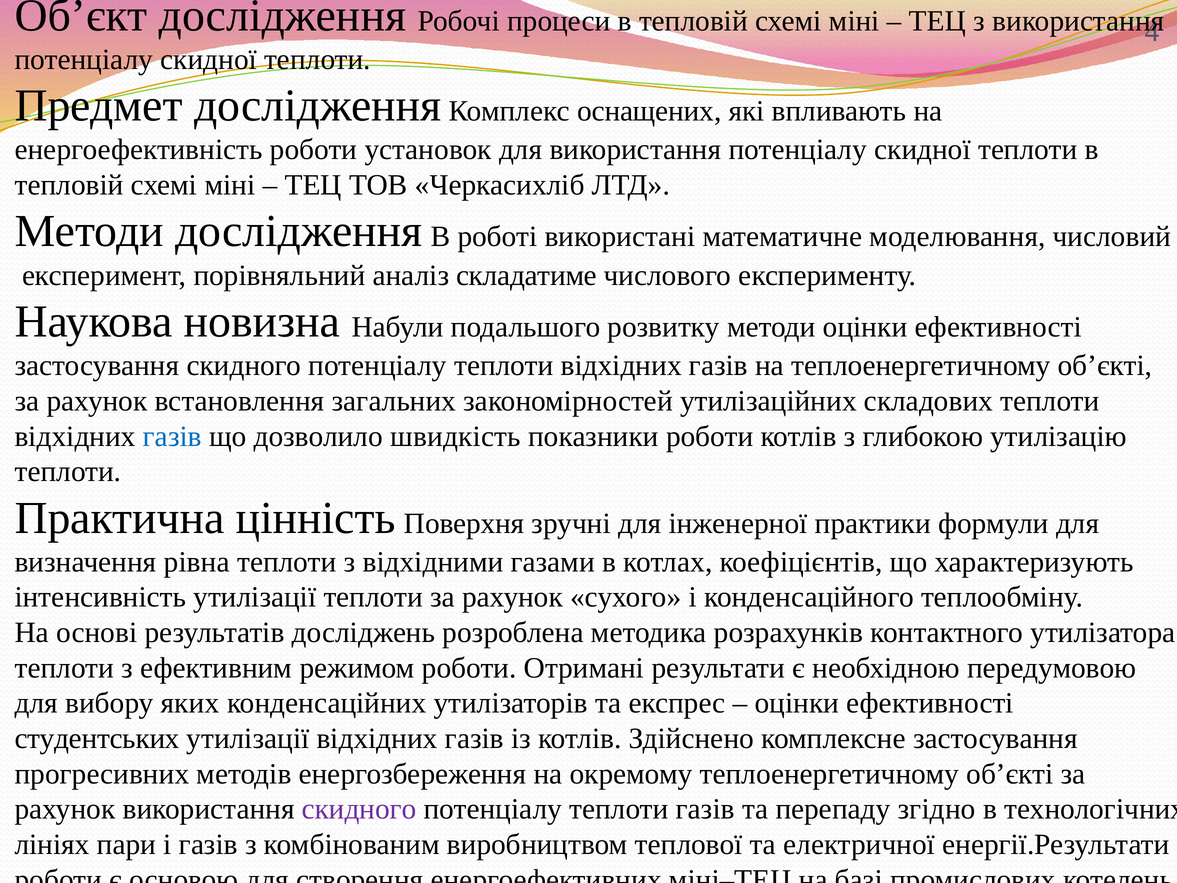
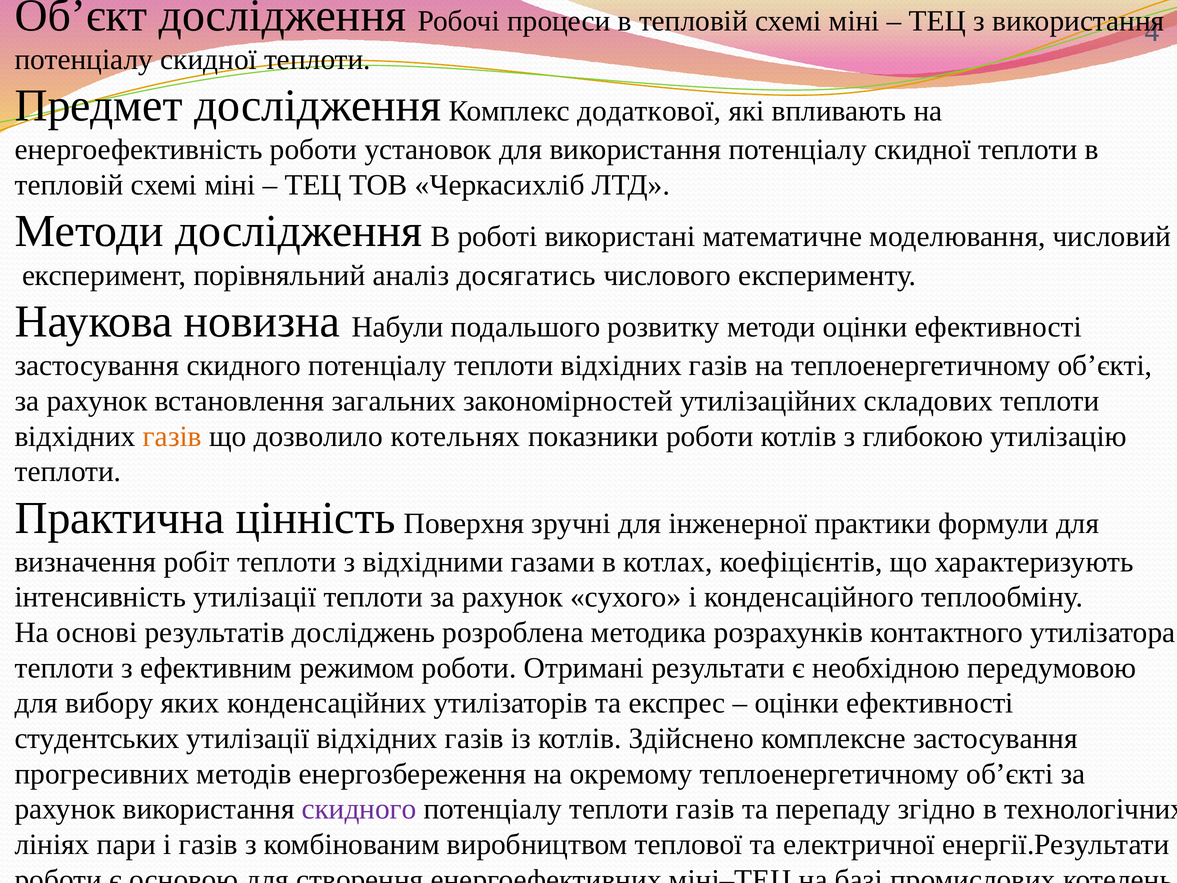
оснащених: оснащених -> додаткової
складатиме: складатиме -> досягатись
газів at (172, 436) colour: blue -> orange
швидкість: швидкість -> котельнях
рівна: рівна -> робіт
